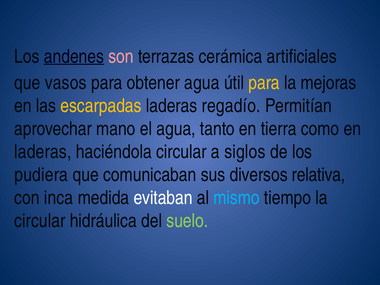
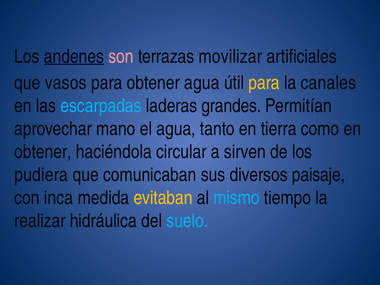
cerámica: cerámica -> movilizar
mejoras: mejoras -> canales
escarpadas colour: yellow -> light blue
regadío: regadío -> grandes
laderas at (43, 152): laderas -> obtener
siglos: siglos -> sirven
relativa: relativa -> paisaje
evitaban colour: white -> yellow
circular at (40, 221): circular -> realizar
suelo colour: light green -> light blue
